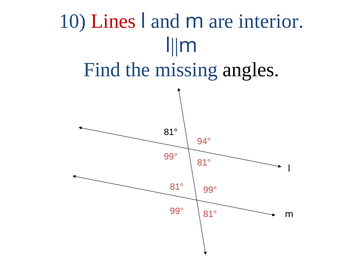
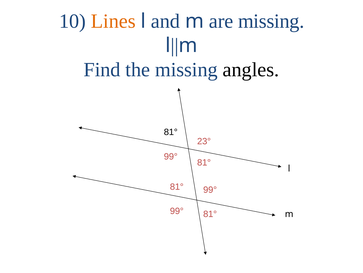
Lines colour: red -> orange
are interior: interior -> missing
94°: 94° -> 23°
